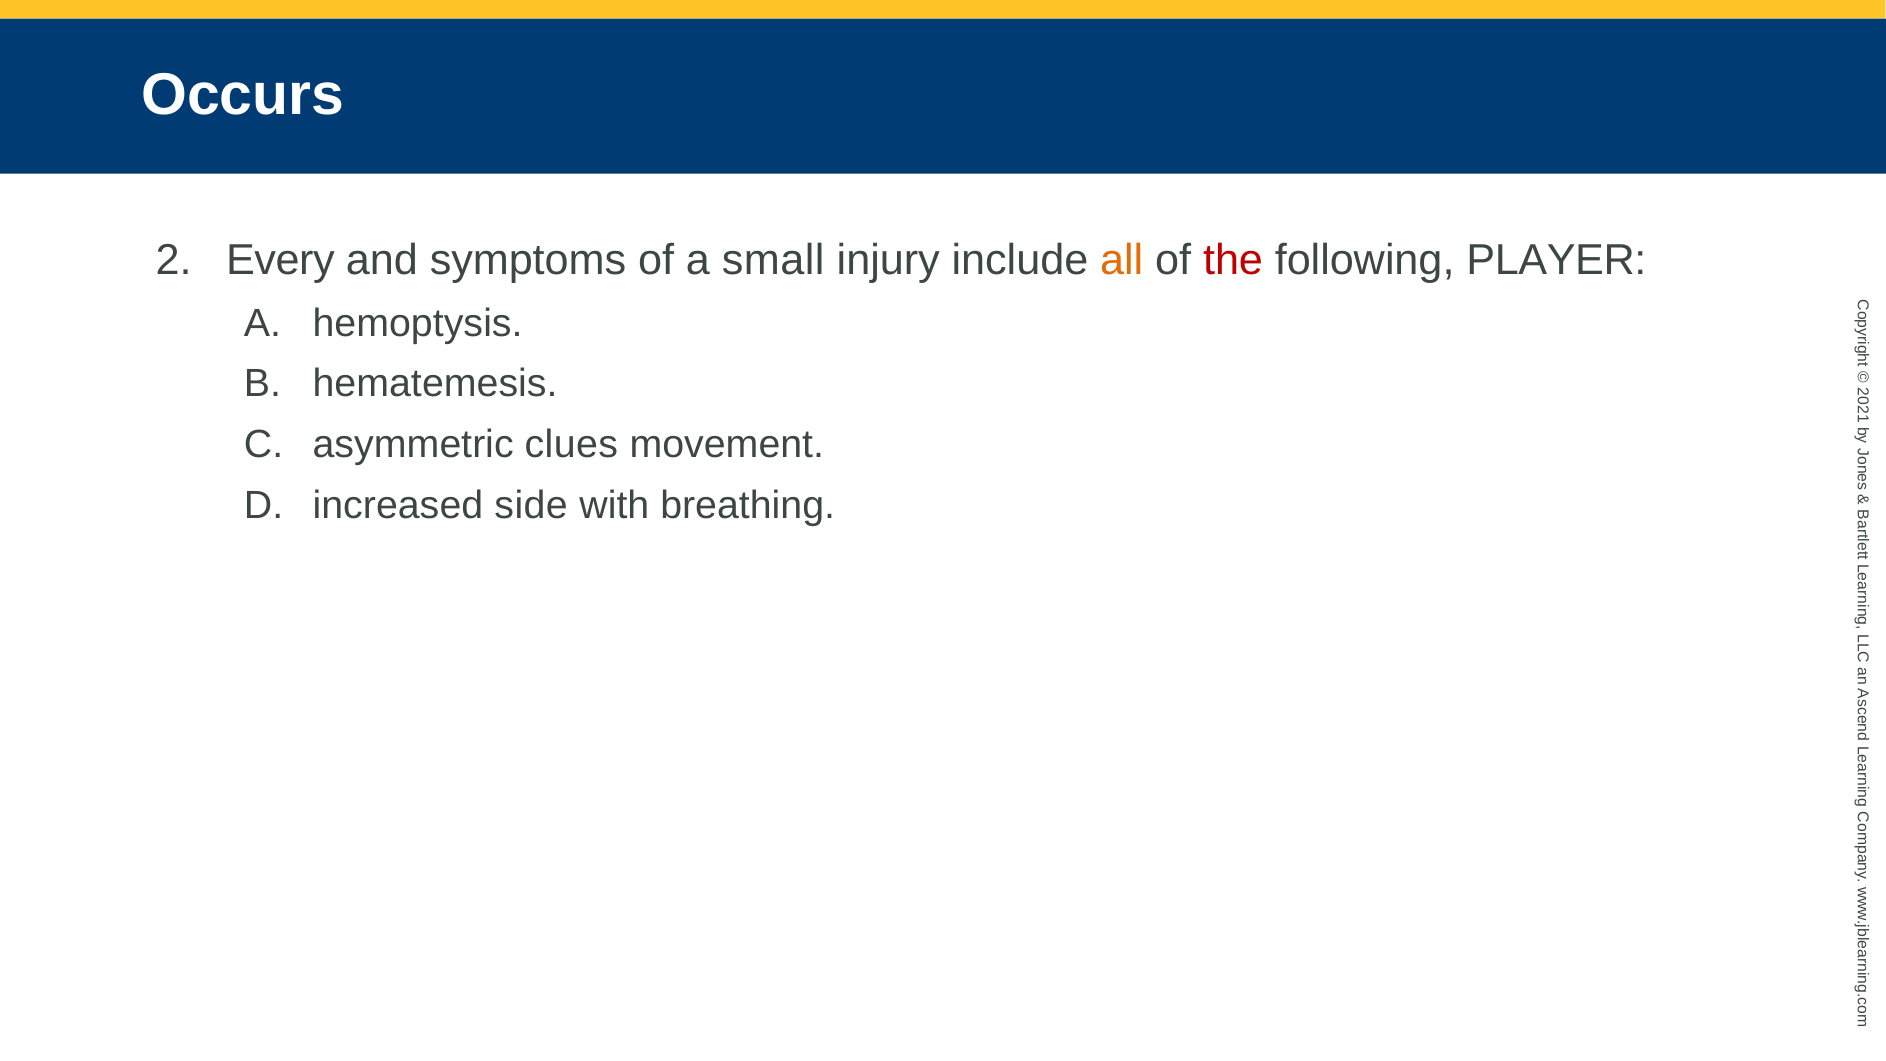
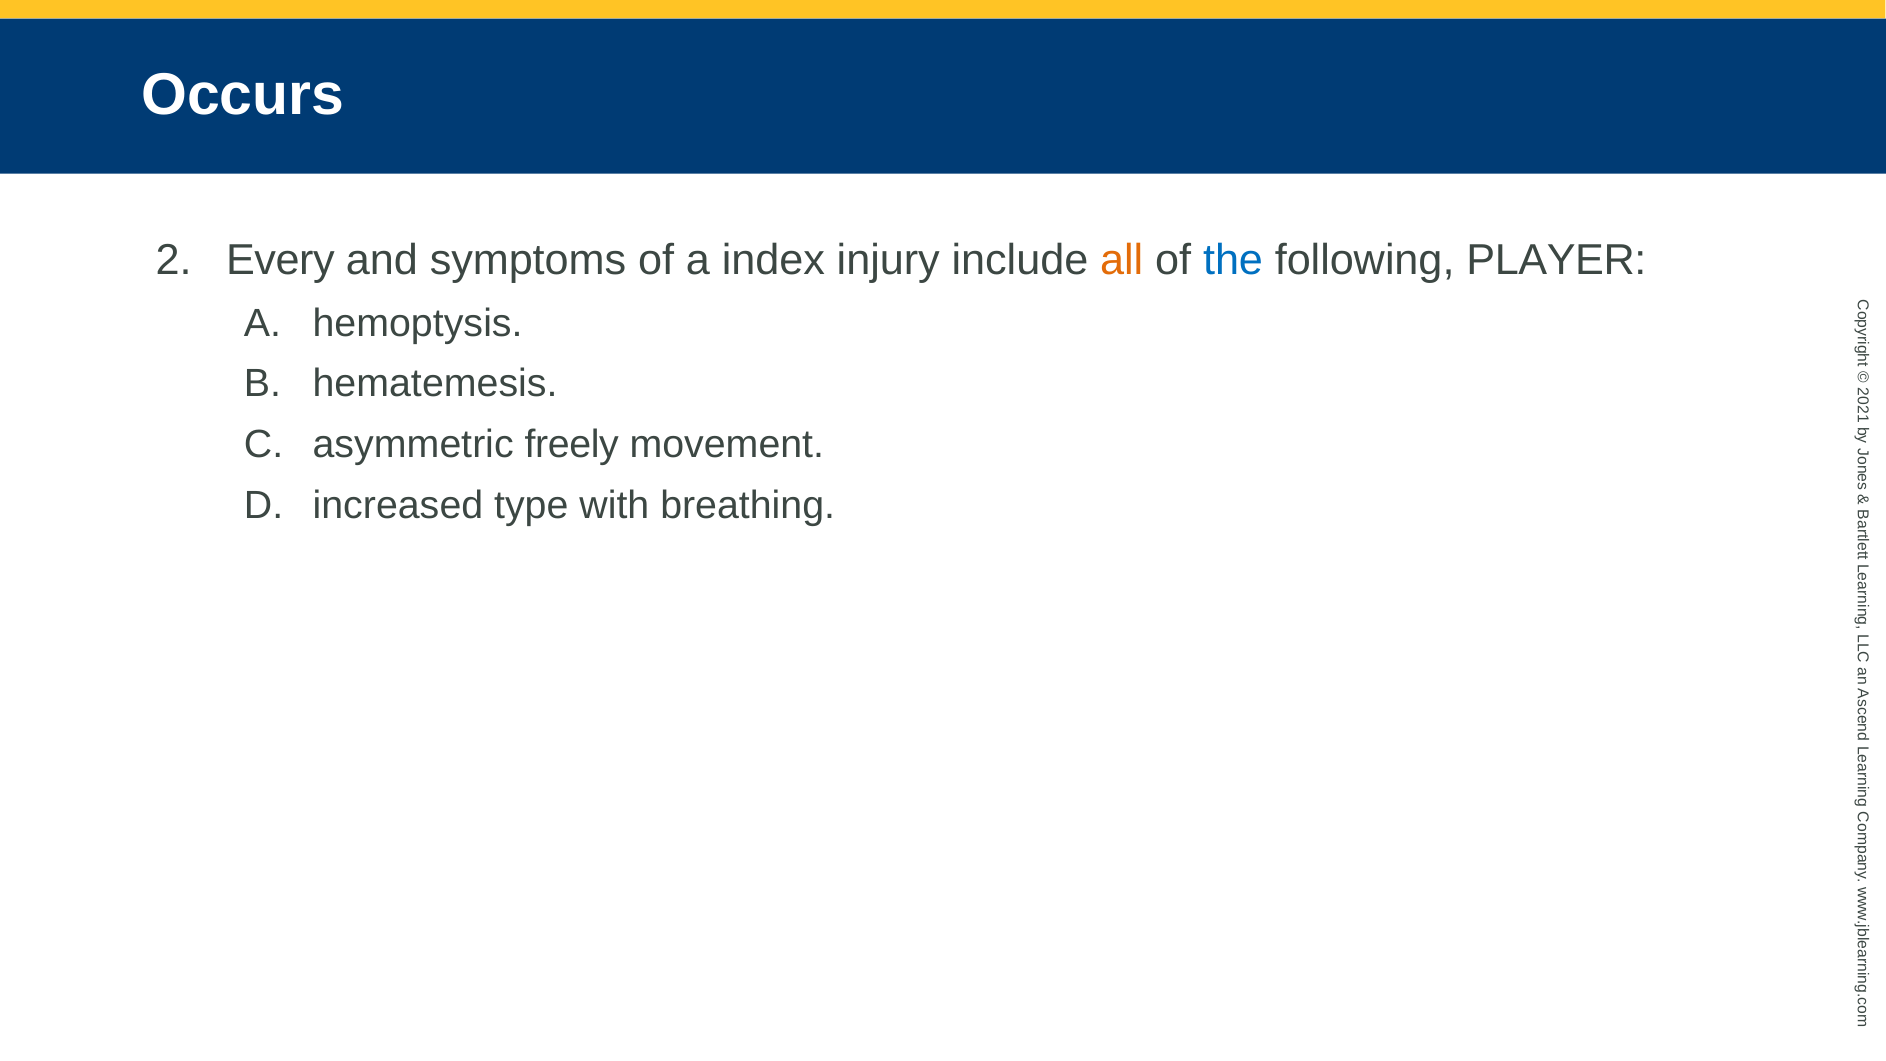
small: small -> index
the colour: red -> blue
clues: clues -> freely
side: side -> type
